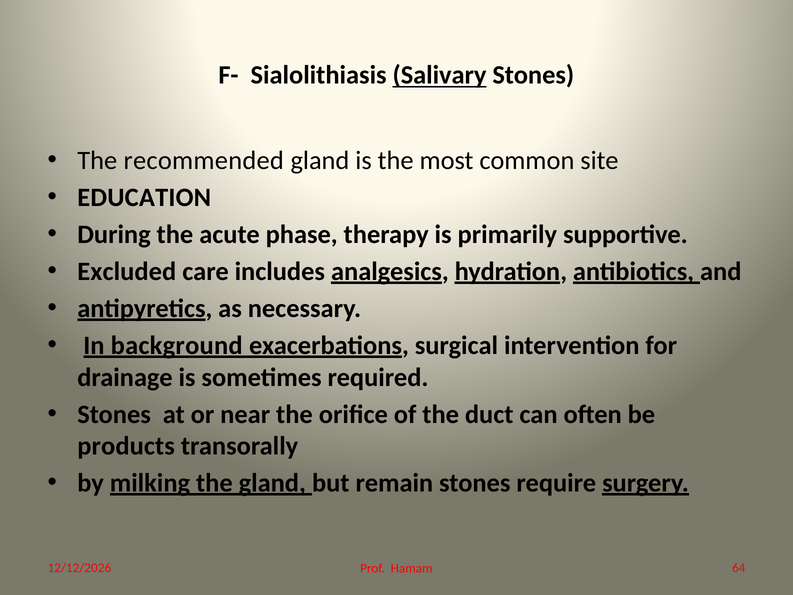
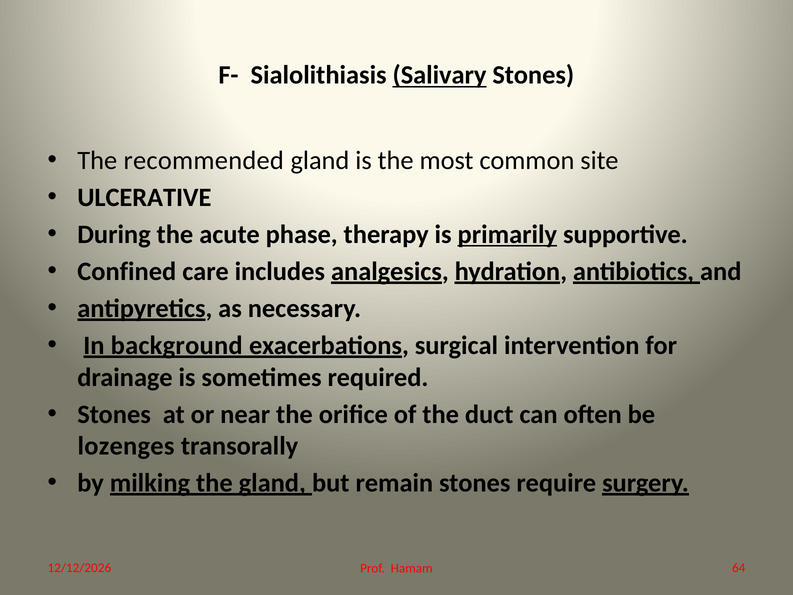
EDUCATION: EDUCATION -> ULCERATIVE
primarily underline: none -> present
Excluded: Excluded -> Confined
products: products -> lozenges
